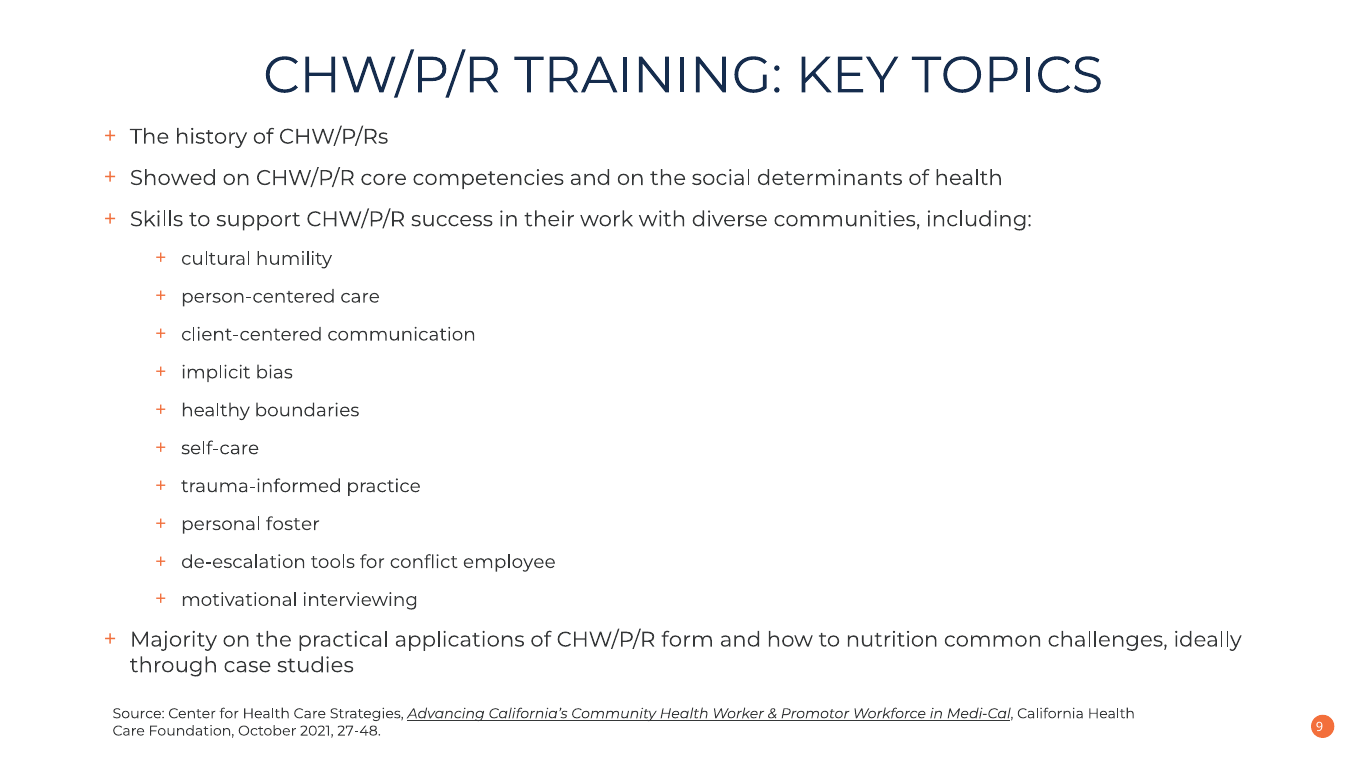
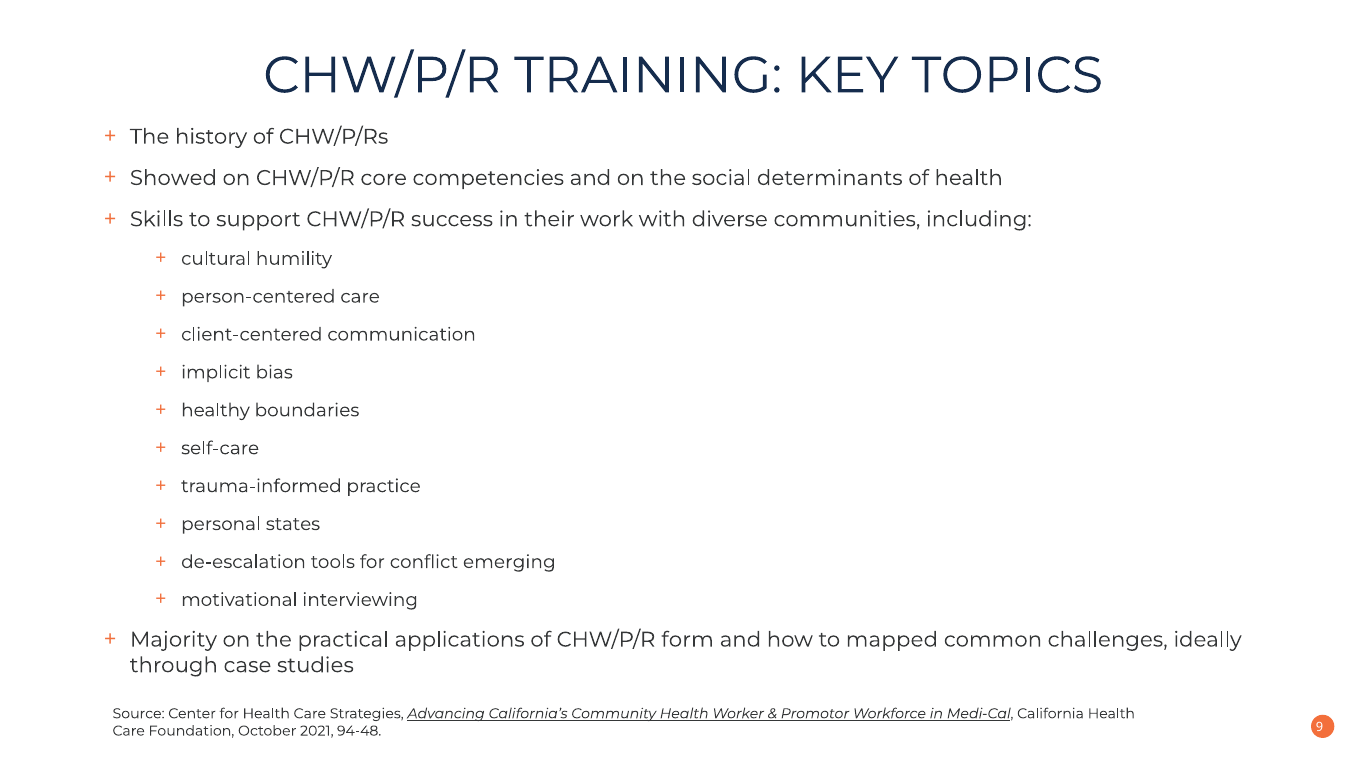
foster: foster -> states
employee: employee -> emerging
nutrition: nutrition -> mapped
27-48: 27-48 -> 94-48
